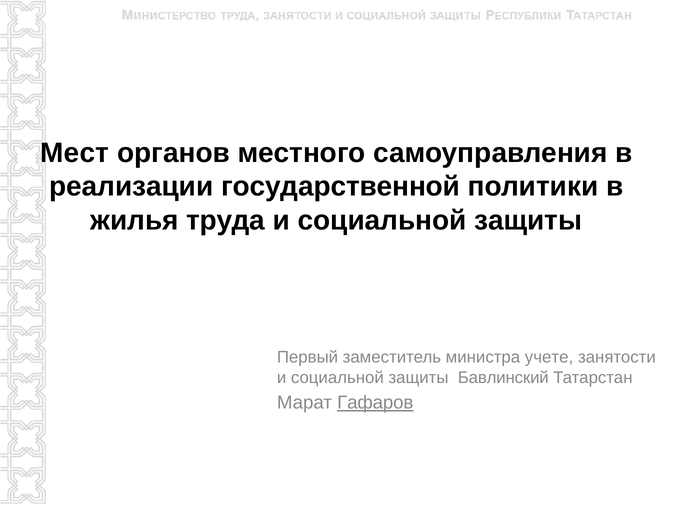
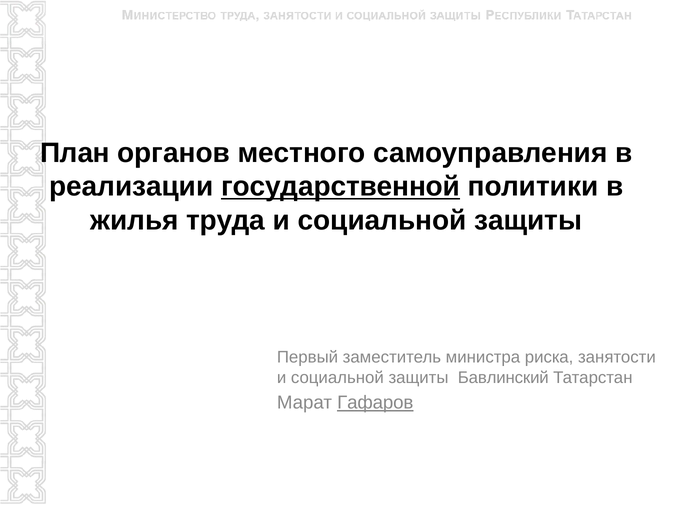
Мест: Мест -> План
государственной underline: none -> present
учете: учете -> риска
